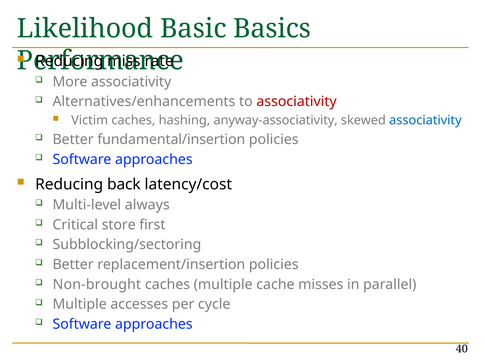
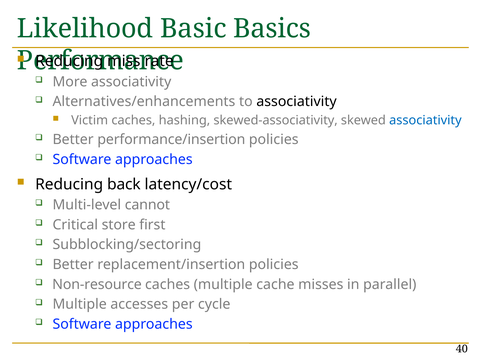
associativity at (297, 102) colour: red -> black
anyway-associativity: anyway-associativity -> skewed-associativity
fundamental/insertion: fundamental/insertion -> performance/insertion
always: always -> cannot
Non-brought: Non-brought -> Non-resource
